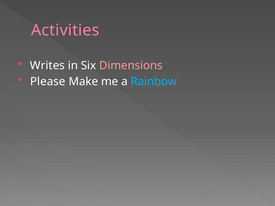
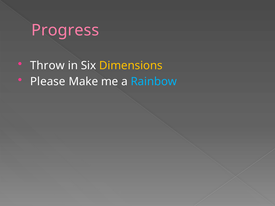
Activities: Activities -> Progress
Writes: Writes -> Throw
Dimensions colour: pink -> yellow
